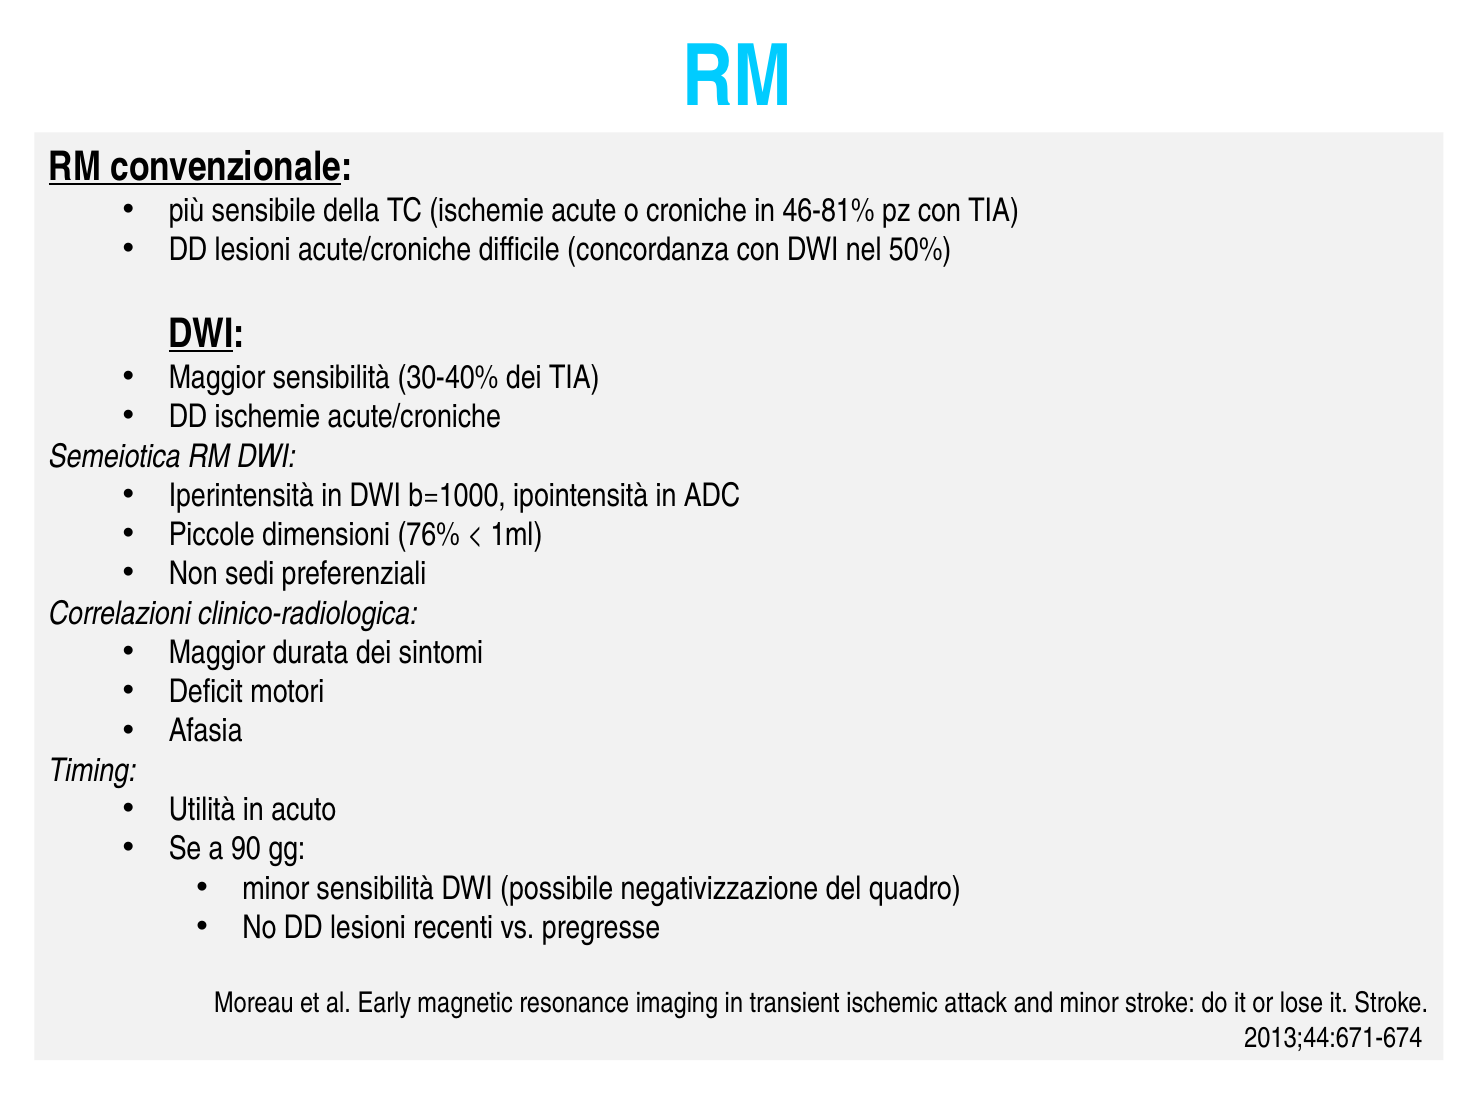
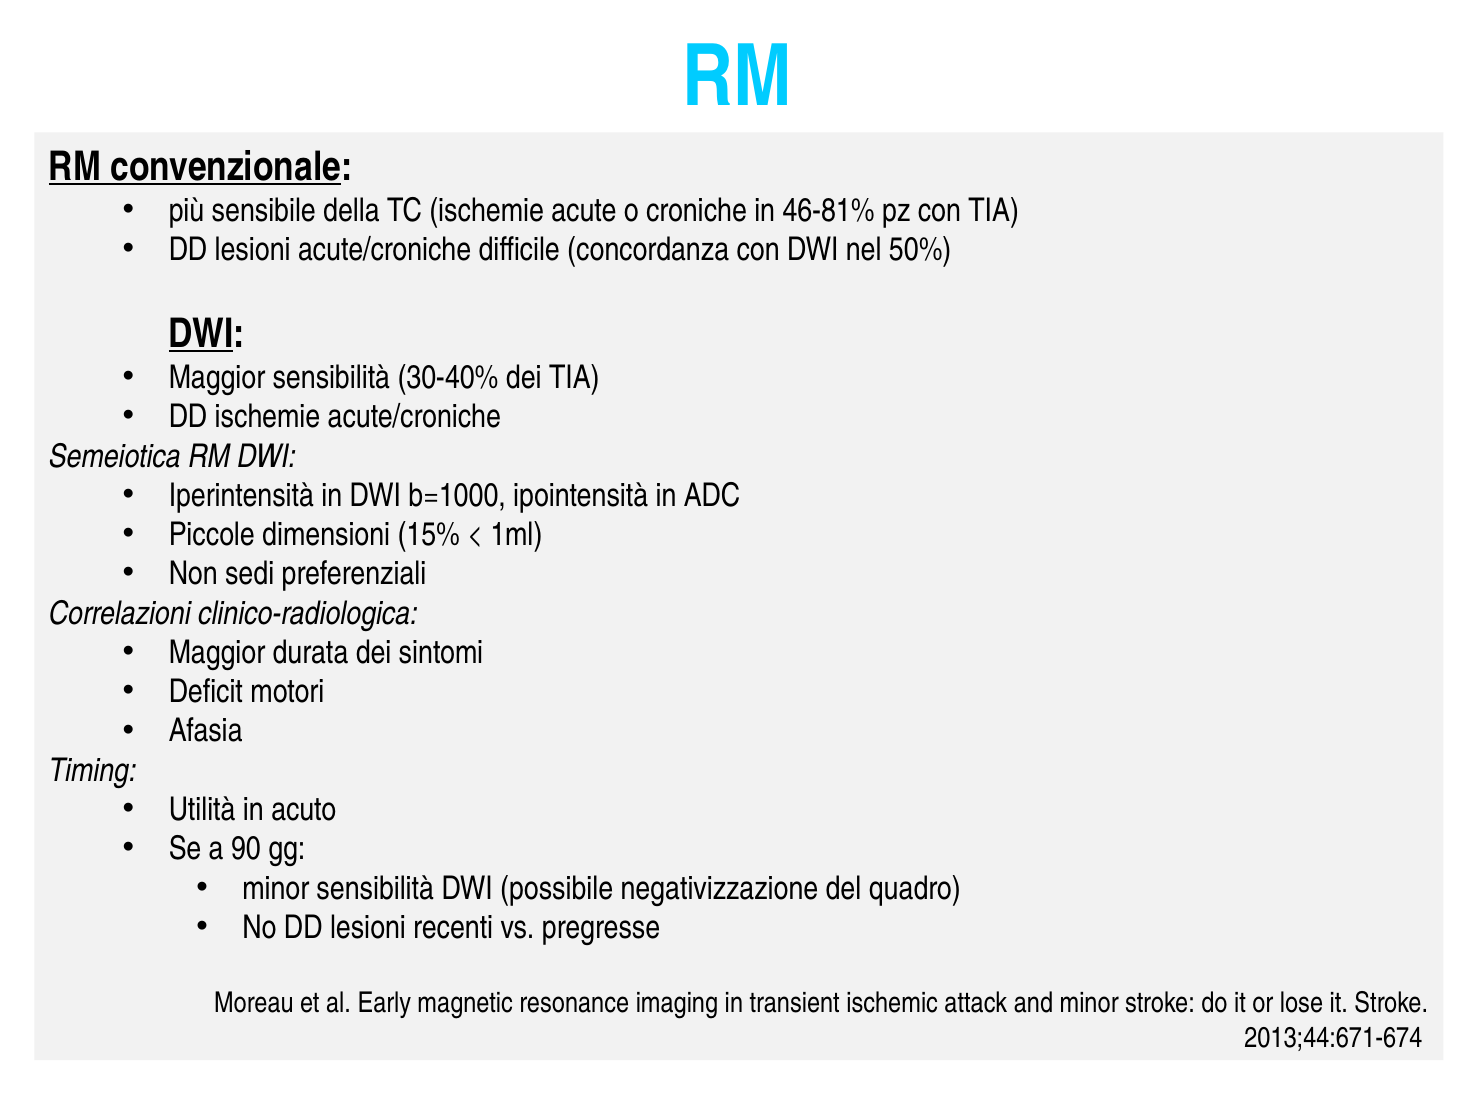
76%: 76% -> 15%
